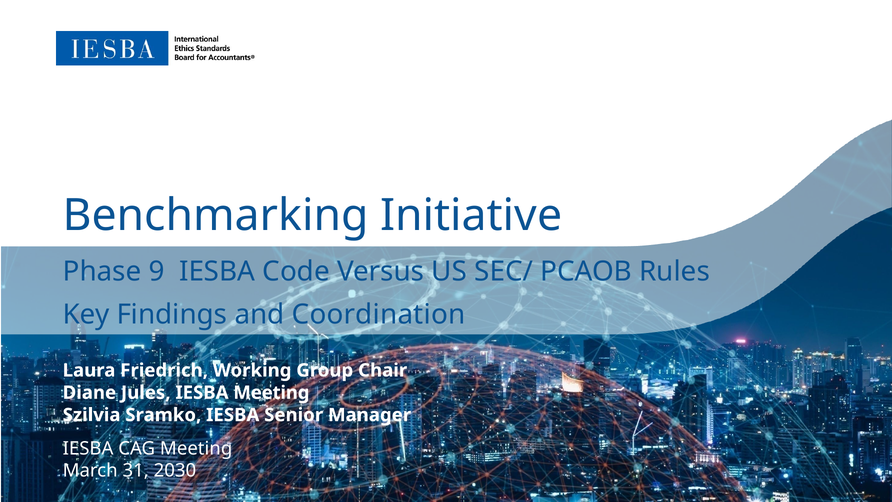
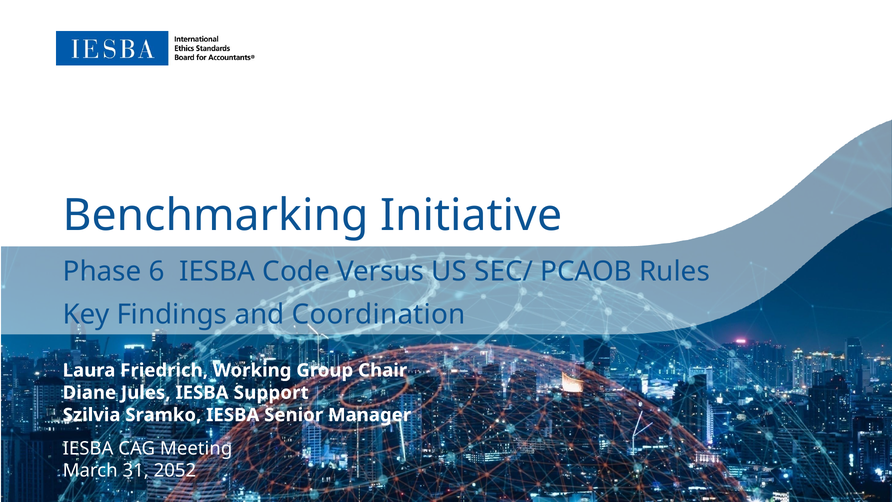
9: 9 -> 6
IESBA Meeting: Meeting -> Support
2030: 2030 -> 2052
